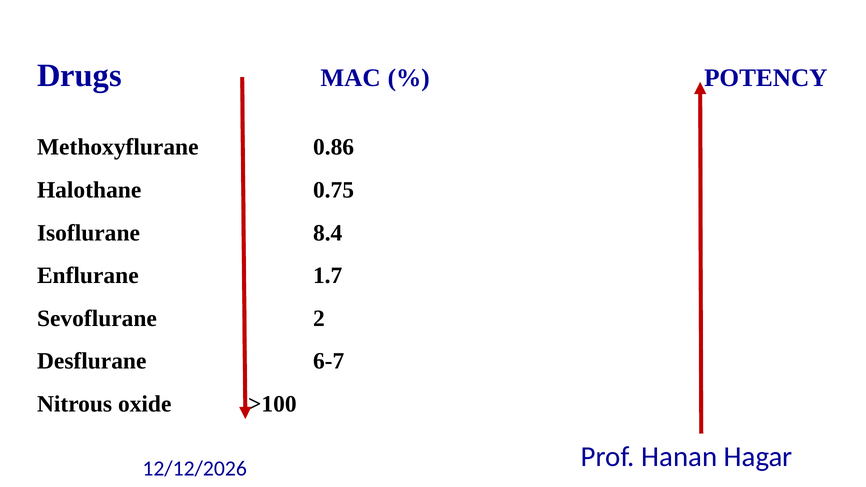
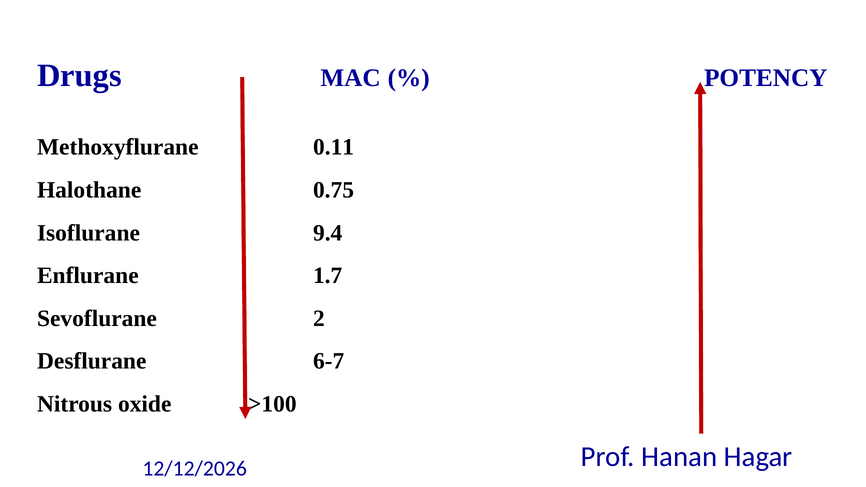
0.86: 0.86 -> 0.11
8.4: 8.4 -> 9.4
